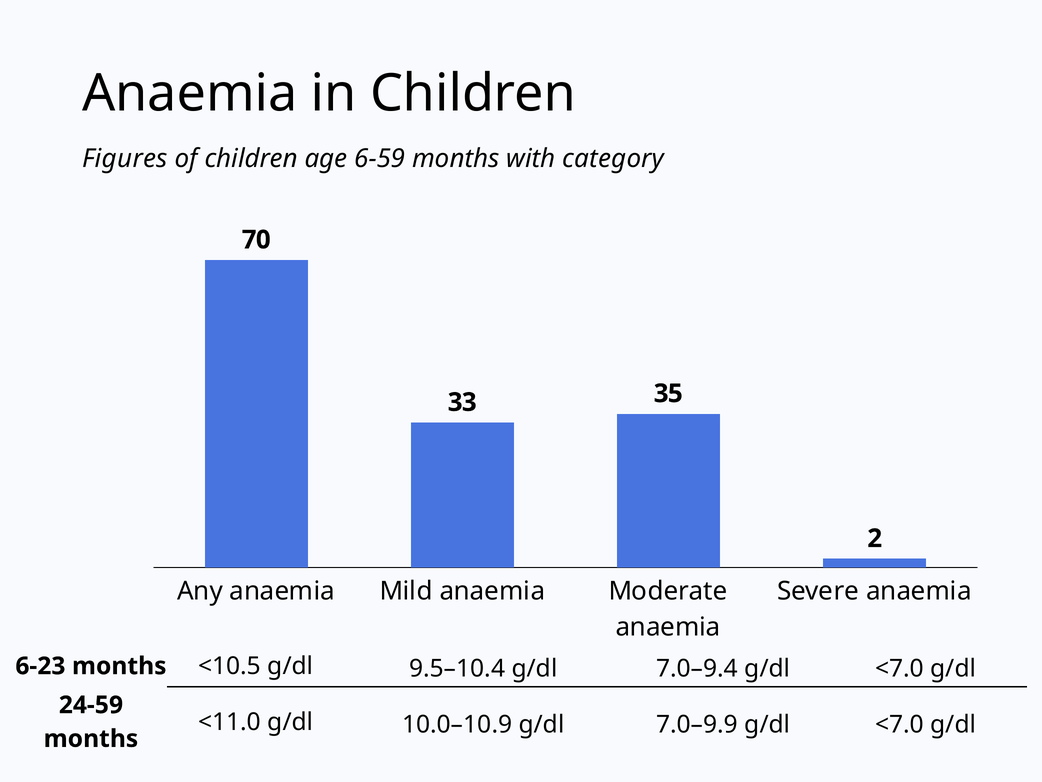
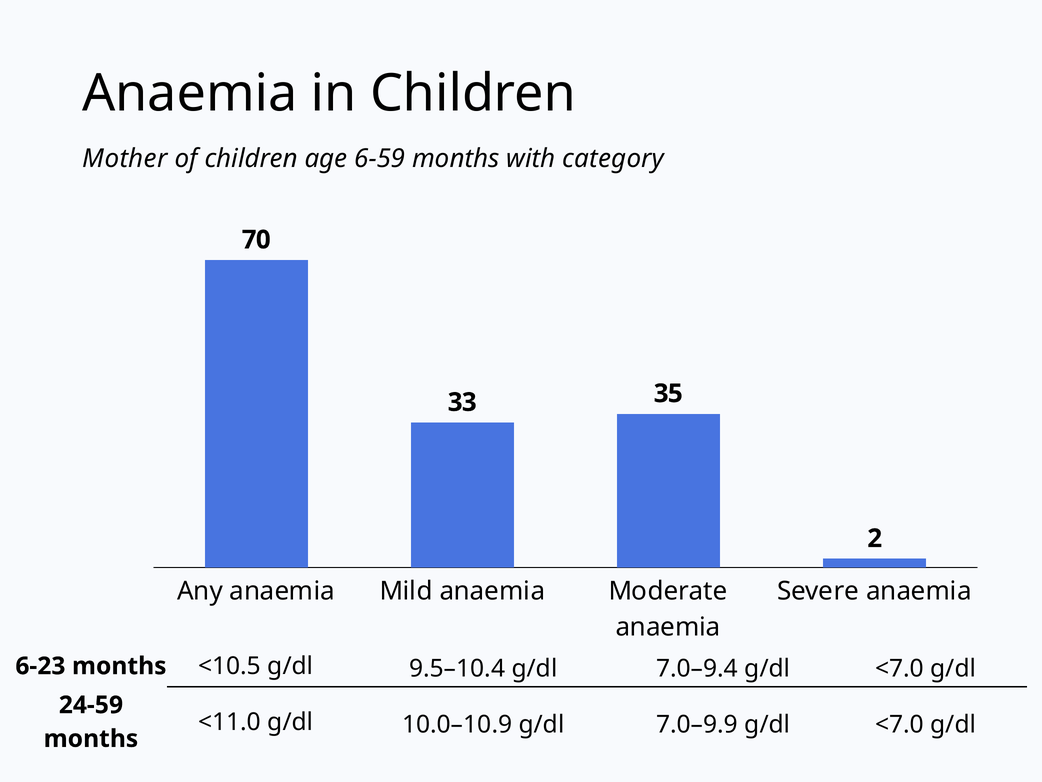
Figures: Figures -> Mother
